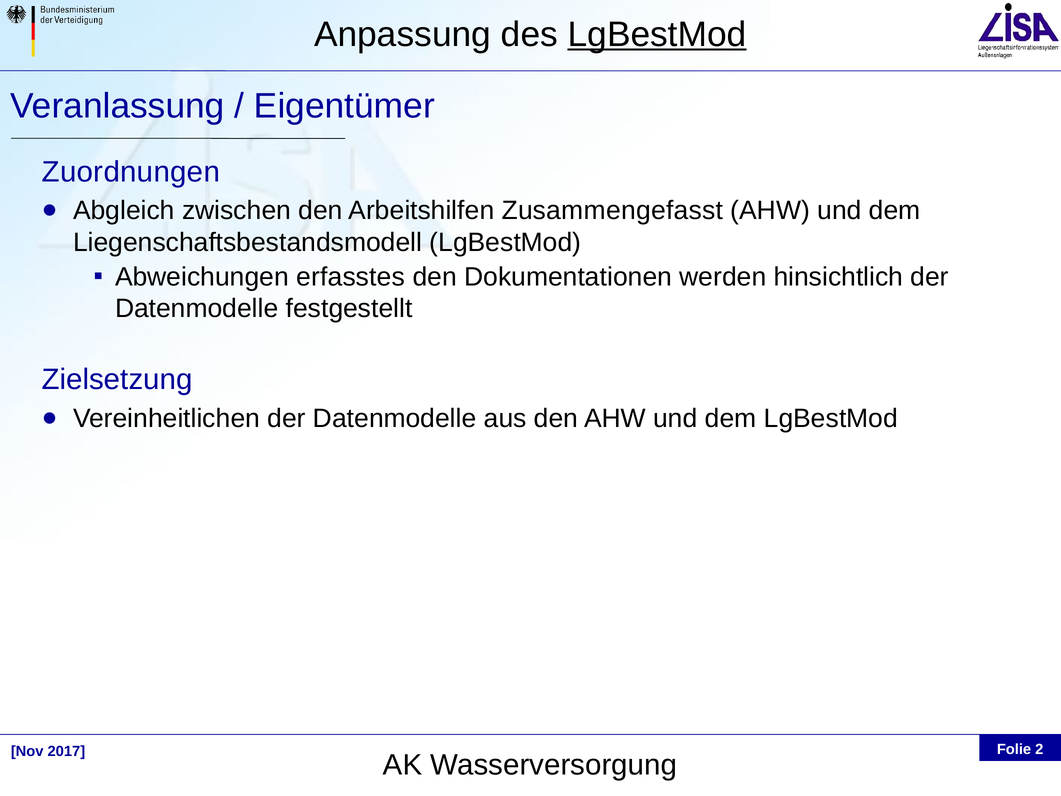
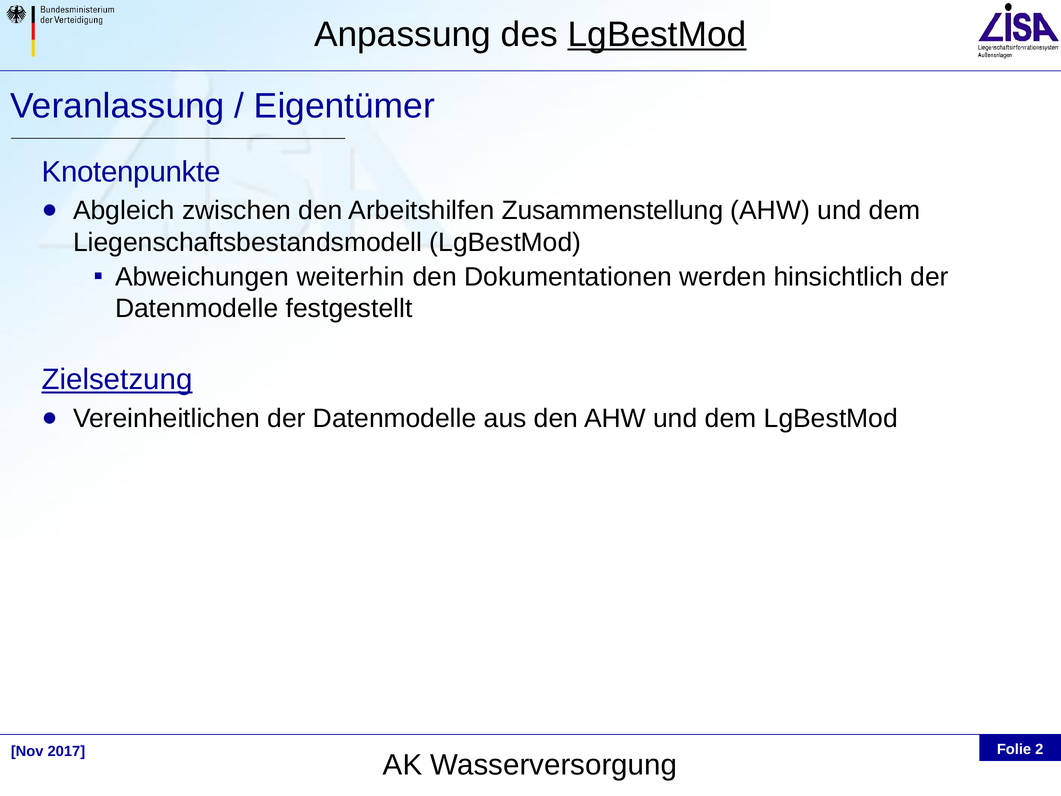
Zuordnungen: Zuordnungen -> Knotenpunkte
Zusammengefasst: Zusammengefasst -> Zusammenstellung
erfasstes: erfasstes -> weiterhin
Zielsetzung underline: none -> present
